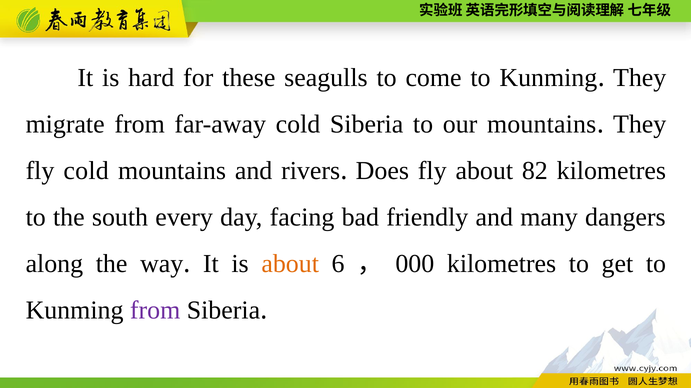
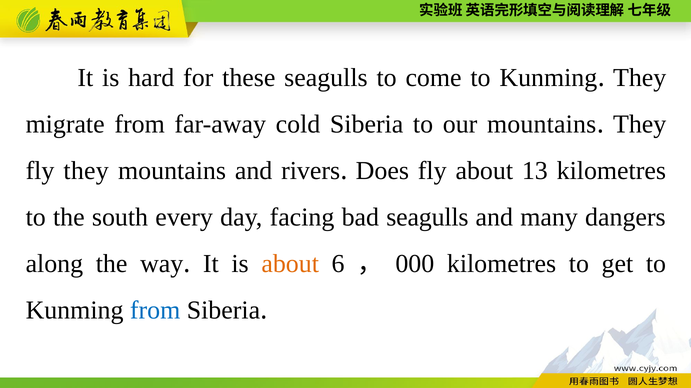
fly cold: cold -> they
82: 82 -> 13
bad friendly: friendly -> seagulls
from at (155, 311) colour: purple -> blue
